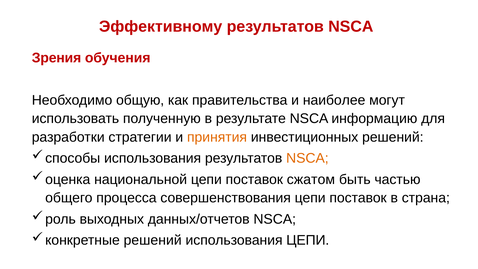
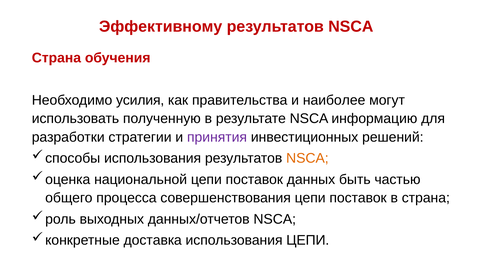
Зрения at (56, 58): Зрения -> Страна
общую: общую -> усилия
принятия colour: orange -> purple
сжатом: сжатом -> данных
решений at (153, 240): решений -> доставка
